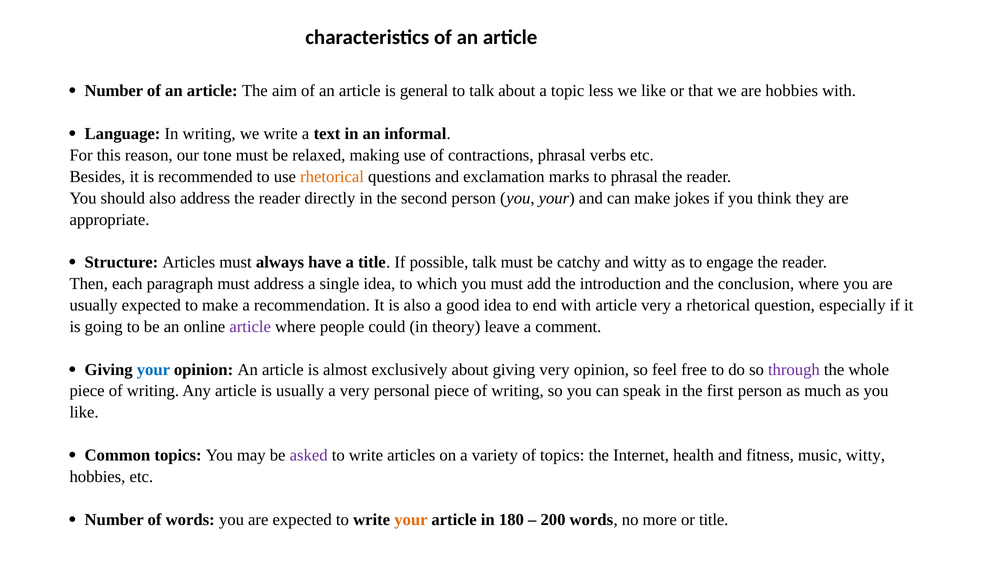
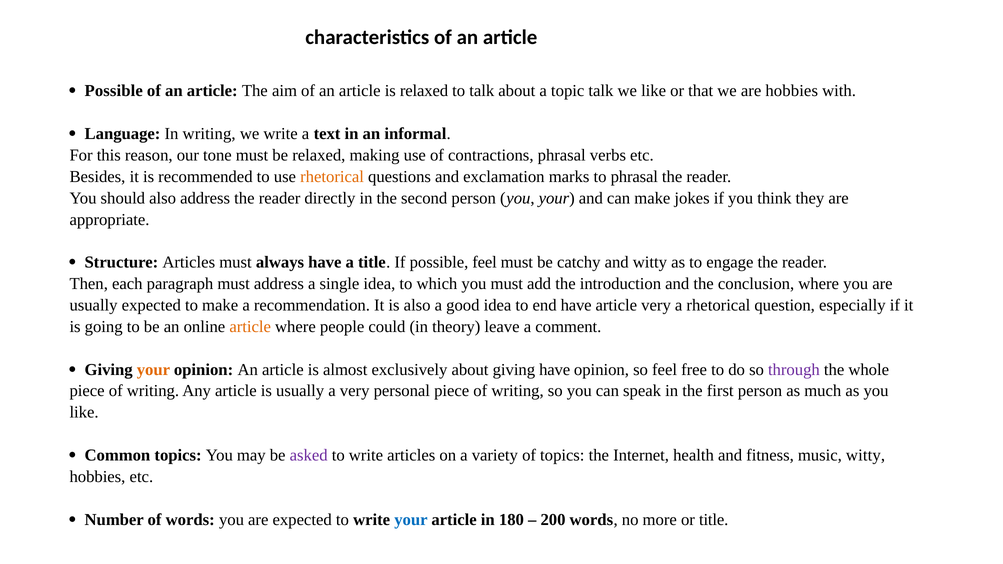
Number at (114, 91): Number -> Possible
is general: general -> relaxed
topic less: less -> talk
possible talk: talk -> feel
end with: with -> have
article at (250, 327) colour: purple -> orange
your at (153, 370) colour: blue -> orange
giving very: very -> have
your at (411, 520) colour: orange -> blue
